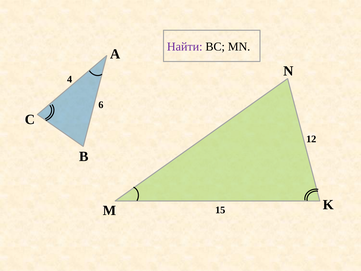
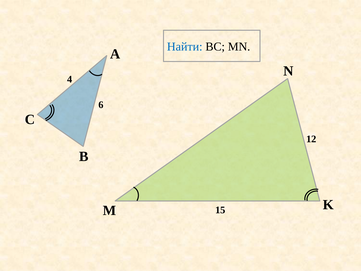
Найти colour: purple -> blue
